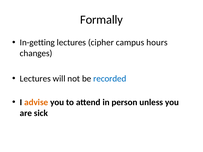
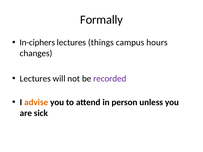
In-getting: In-getting -> In-ciphers
cipher: cipher -> things
recorded colour: blue -> purple
